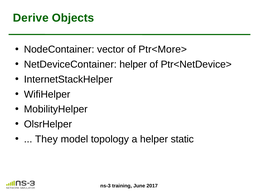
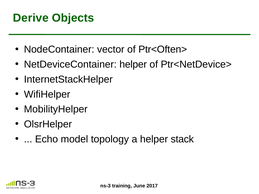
Ptr<More>: Ptr<More> -> Ptr<Often>
They: They -> Echo
static: static -> stack
